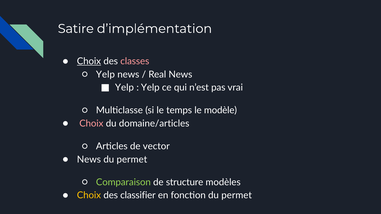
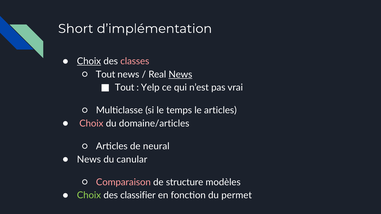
Satire: Satire -> Short
Yelp at (105, 74): Yelp -> Tout
News at (180, 74) underline: none -> present
Yelp at (124, 88): Yelp -> Tout
le modèle: modèle -> articles
vector: vector -> neural
permet at (132, 160): permet -> canular
Comparaison colour: light green -> pink
Choix at (89, 196) colour: yellow -> light green
